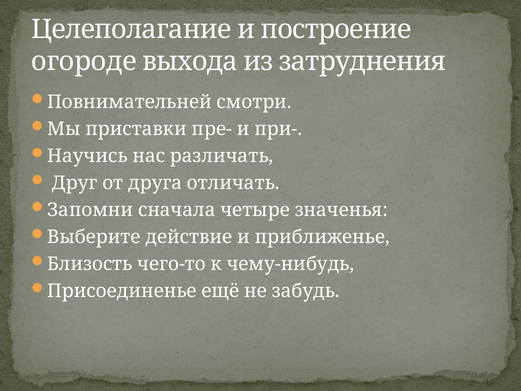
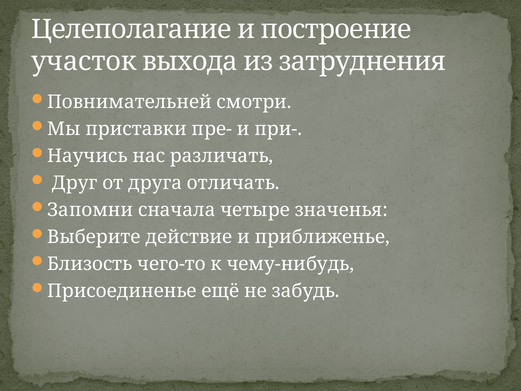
огороде: огороде -> участок
